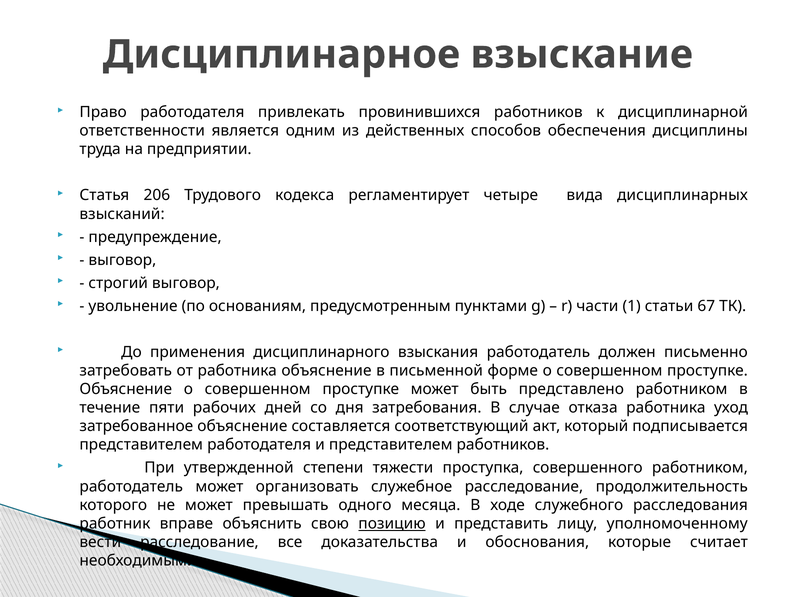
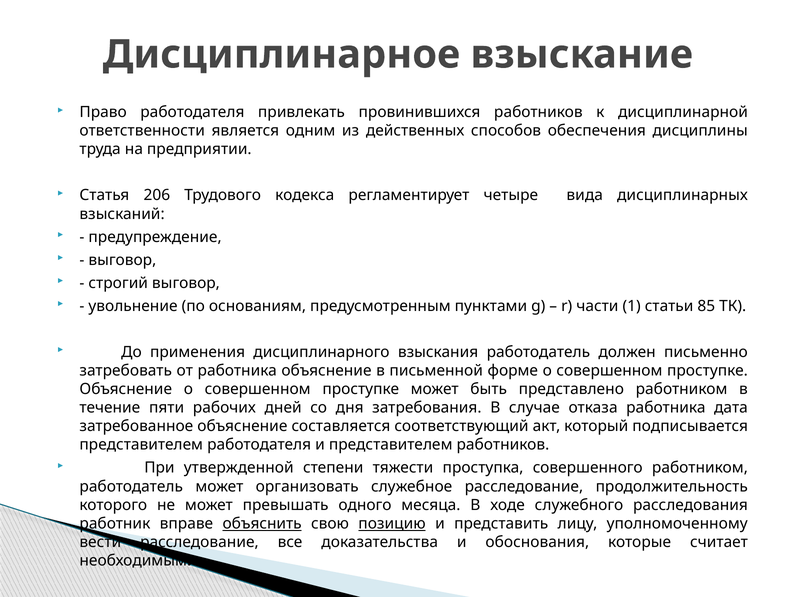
67: 67 -> 85
уход: уход -> дата
объяснить underline: none -> present
